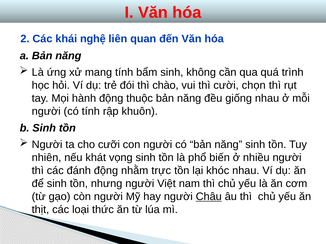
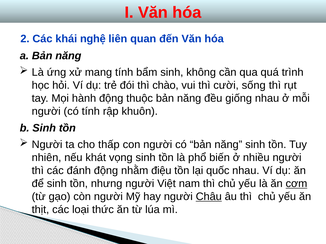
chọn: chọn -> sống
cưỡi: cưỡi -> thấp
trực: trực -> điệu
khóc: khóc -> quốc
cơm underline: none -> present
